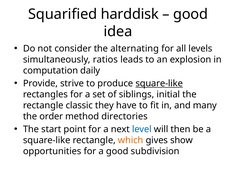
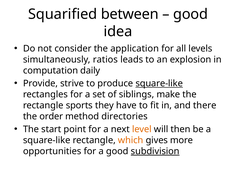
harddisk: harddisk -> between
alternating: alternating -> application
initial: initial -> make
classic: classic -> sports
many: many -> there
level colour: blue -> orange
show: show -> more
subdivision underline: none -> present
